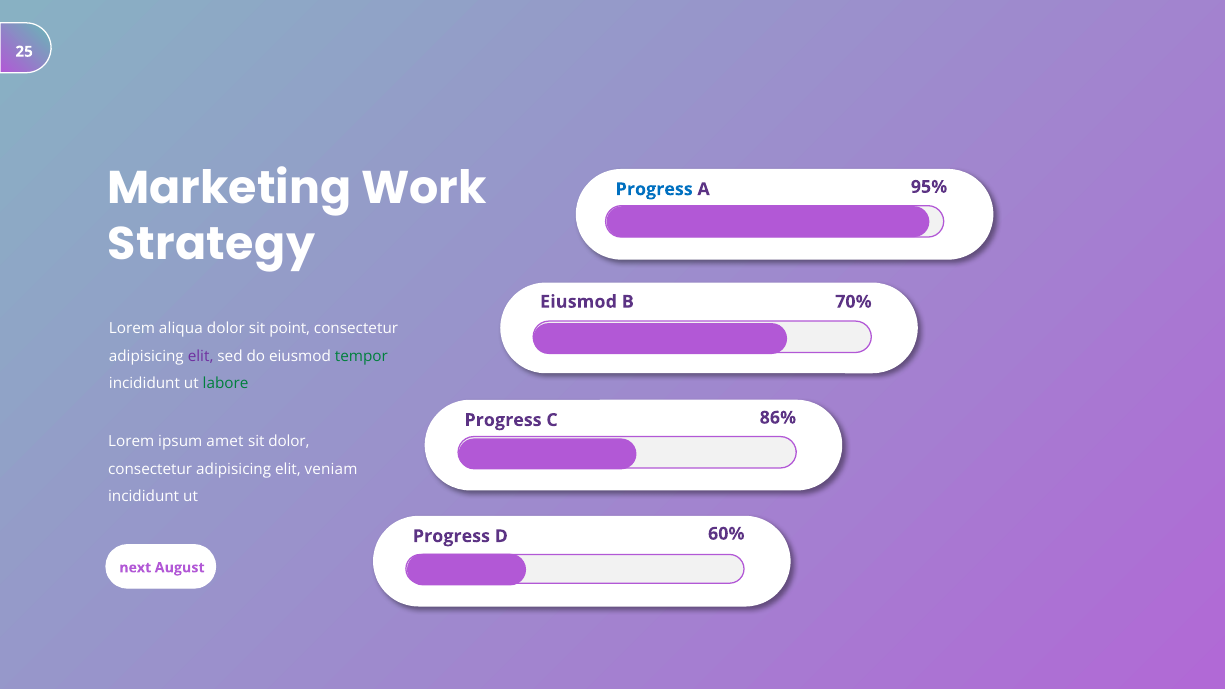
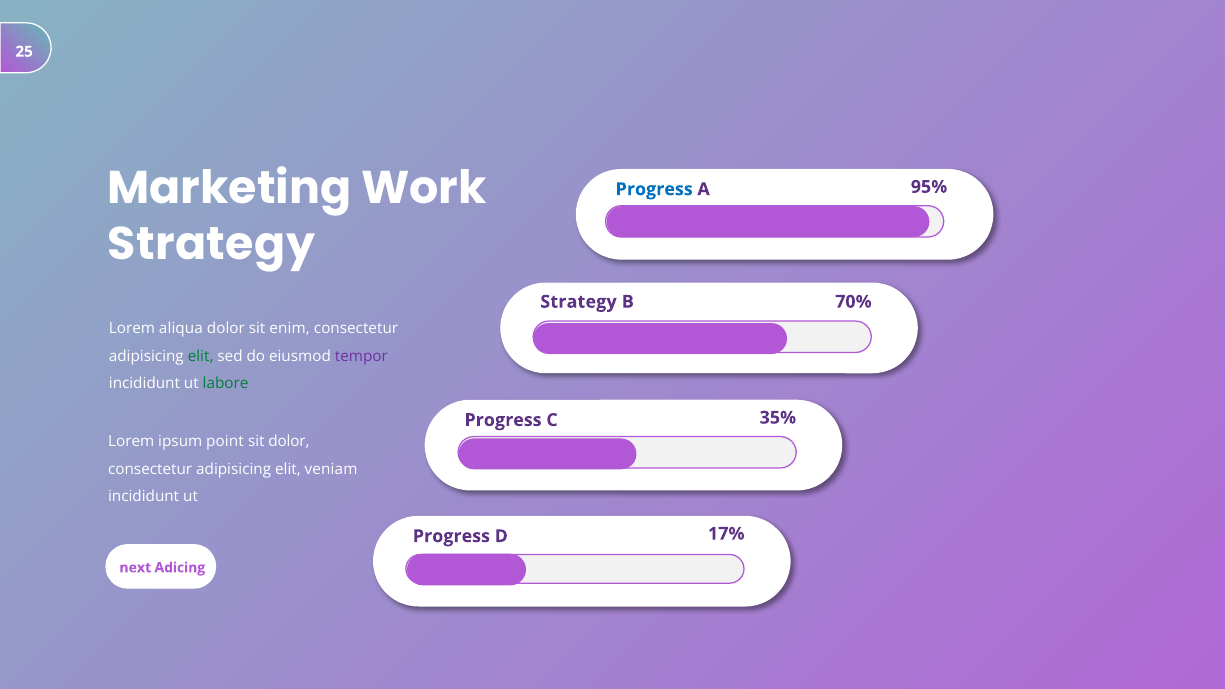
Eiusmod at (579, 302): Eiusmod -> Strategy
point: point -> enim
elit at (201, 356) colour: purple -> green
tempor colour: green -> purple
86%: 86% -> 35%
amet: amet -> point
60%: 60% -> 17%
August: August -> Adicing
